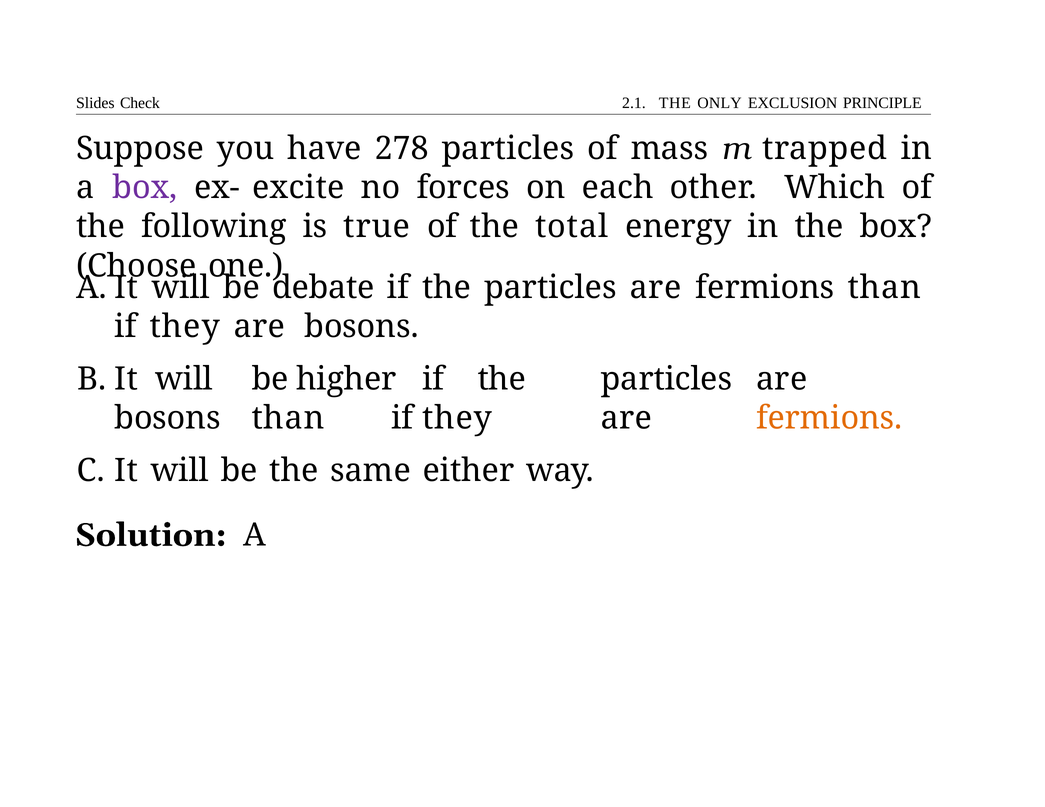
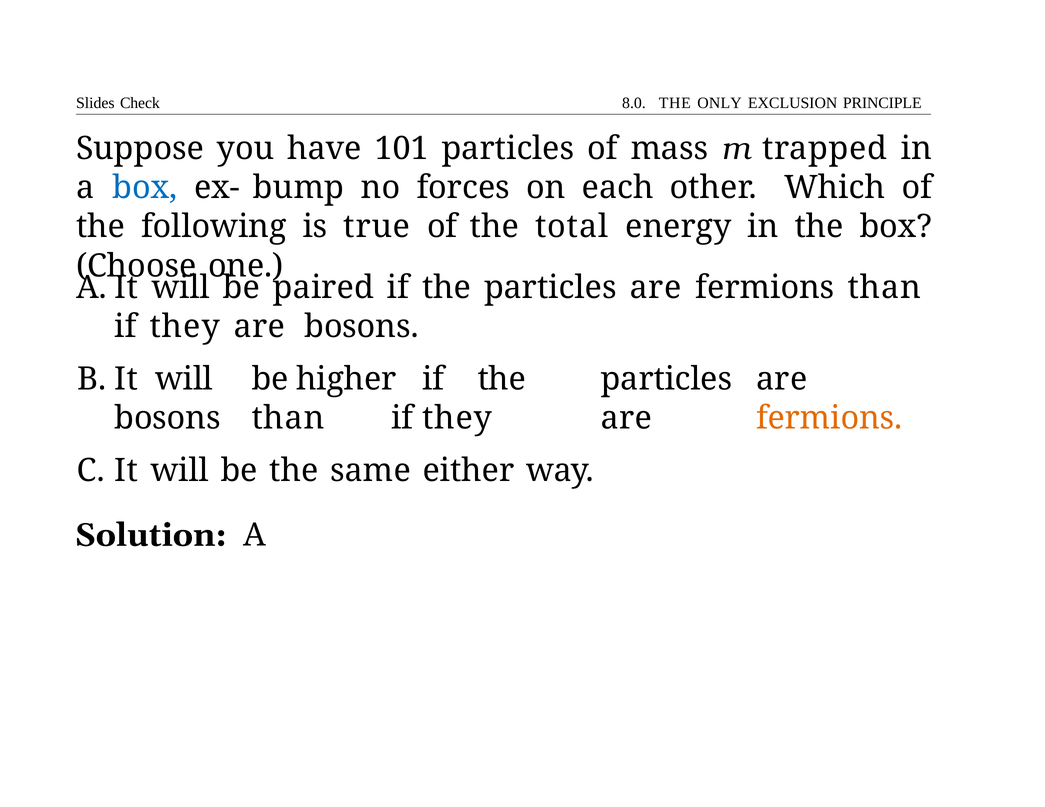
2.1: 2.1 -> 8.0
278: 278 -> 101
box at (145, 188) colour: purple -> blue
excite: excite -> bump
debate: debate -> paired
